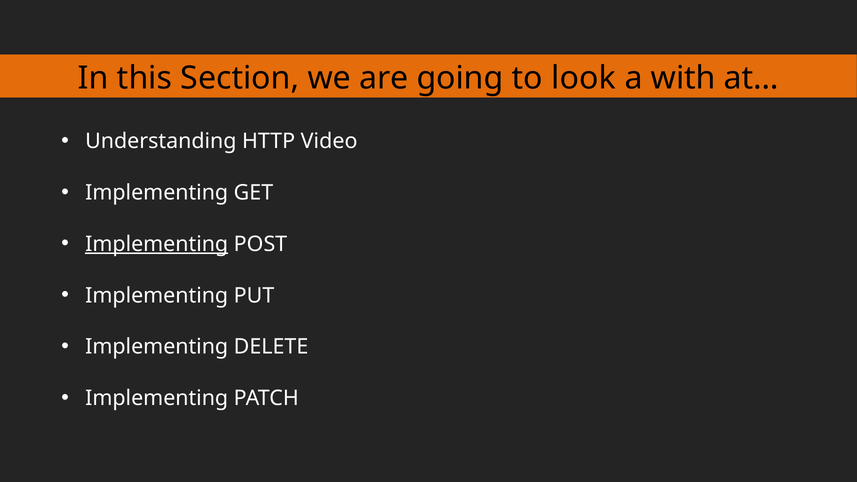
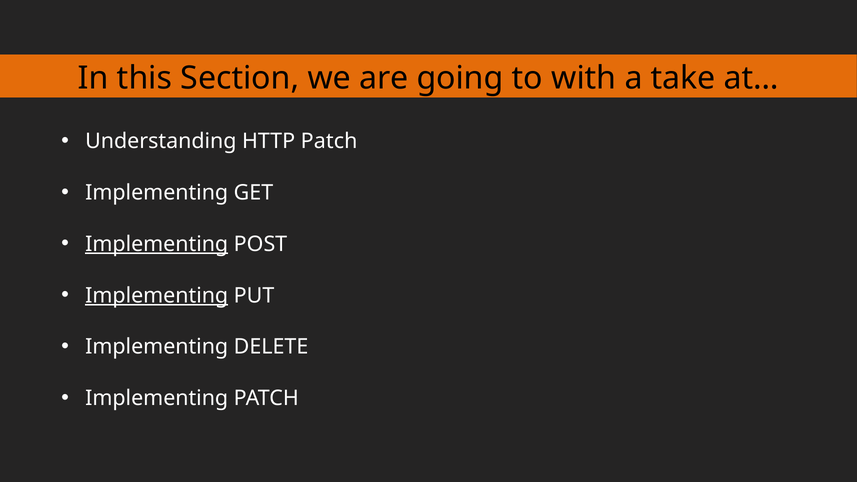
look: look -> with
with: with -> take
HTTP Video: Video -> Patch
Implementing at (157, 296) underline: none -> present
